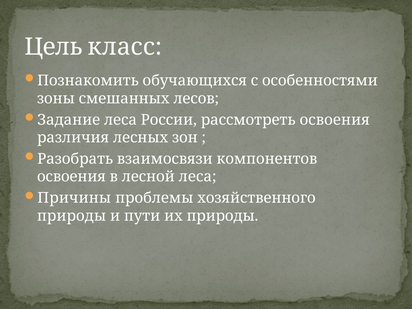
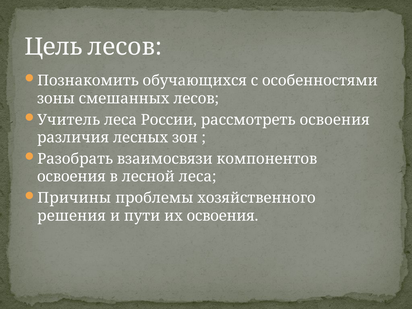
Цель класс: класс -> лесов
Задание: Задание -> Учитель
природы at (72, 216): природы -> решения
их природы: природы -> освоения
